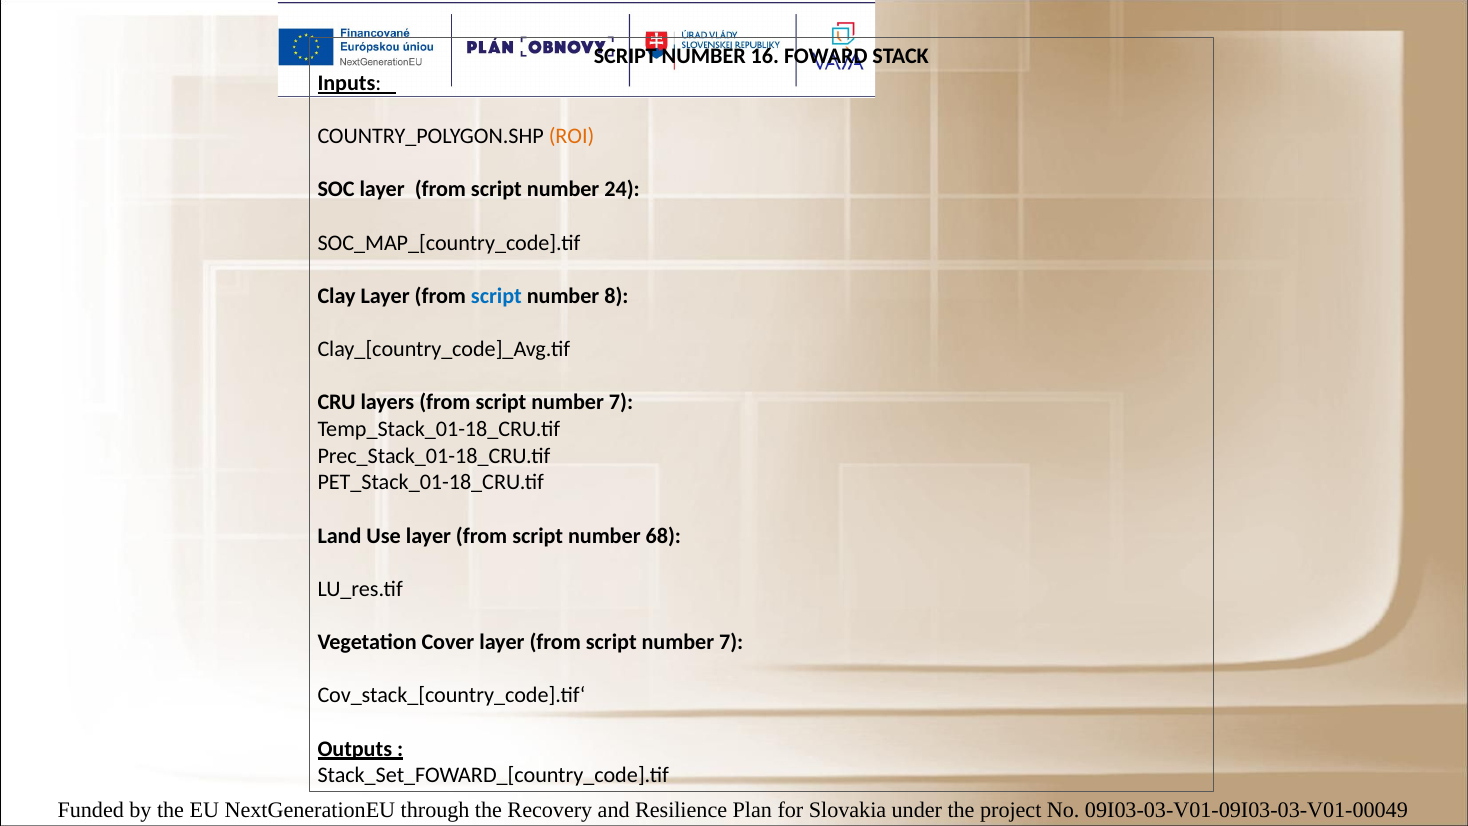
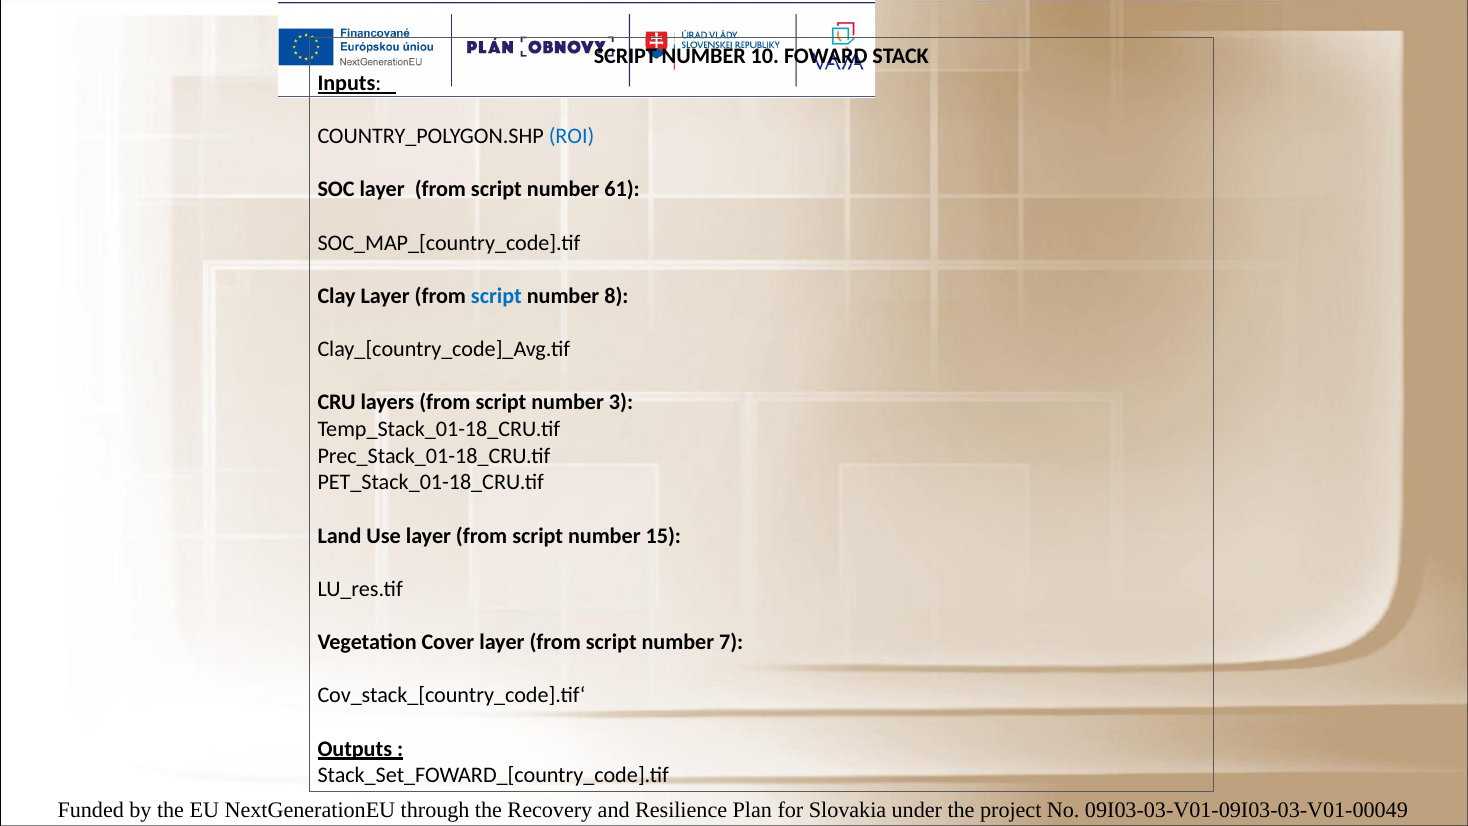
16: 16 -> 10
ROI colour: orange -> blue
24: 24 -> 61
7 at (621, 402): 7 -> 3
68: 68 -> 15
